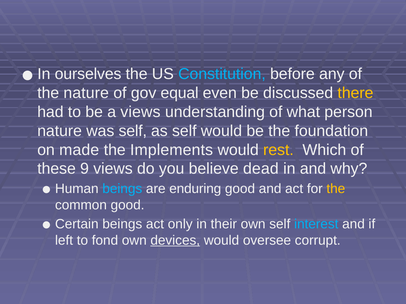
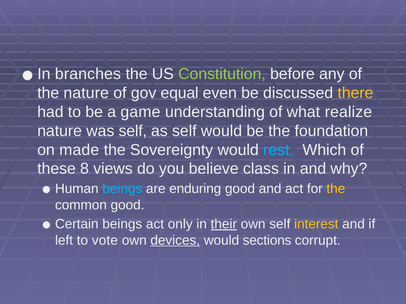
ourselves: ourselves -> branches
Constitution colour: light blue -> light green
a views: views -> game
person: person -> realize
Implements: Implements -> Sovereignty
rest colour: yellow -> light blue
9: 9 -> 8
dead: dead -> class
their underline: none -> present
interest colour: light blue -> yellow
fond: fond -> vote
oversee: oversee -> sections
